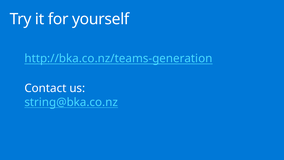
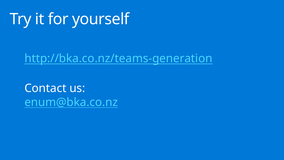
string@bka.co.nz: string@bka.co.nz -> enum@bka.co.nz
